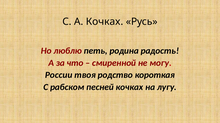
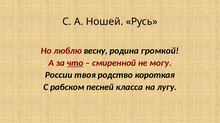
А Кочках: Кочках -> Ношей
петь: петь -> весну
радость: радость -> громкой
что underline: none -> present
песней кочках: кочках -> класса
